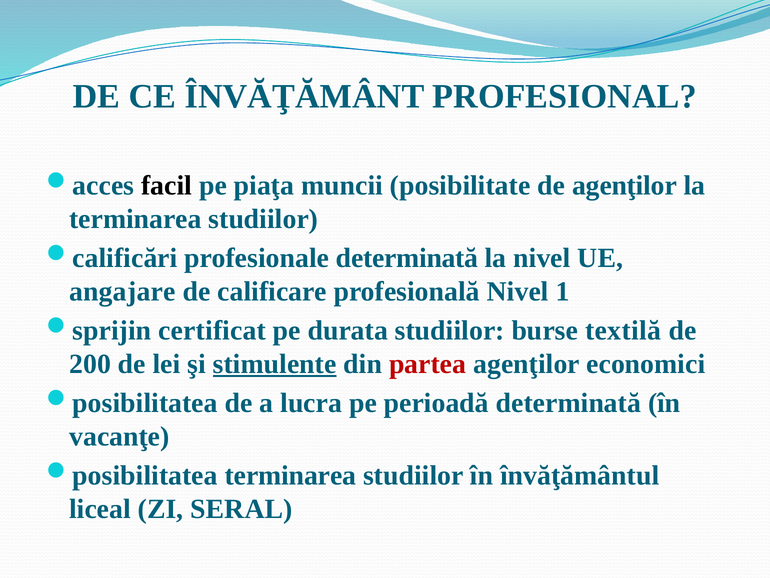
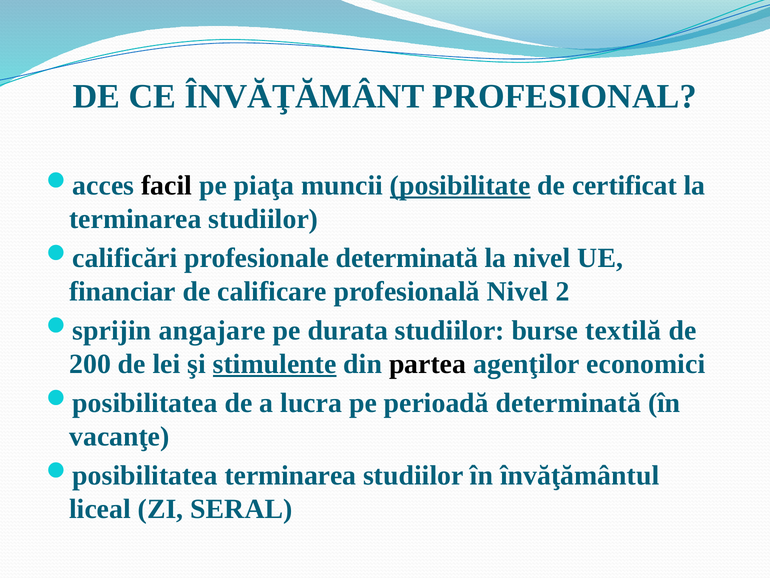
posibilitate underline: none -> present
de agenţilor: agenţilor -> certificat
angajare: angajare -> financiar
1: 1 -> 2
certificat: certificat -> angajare
partea colour: red -> black
